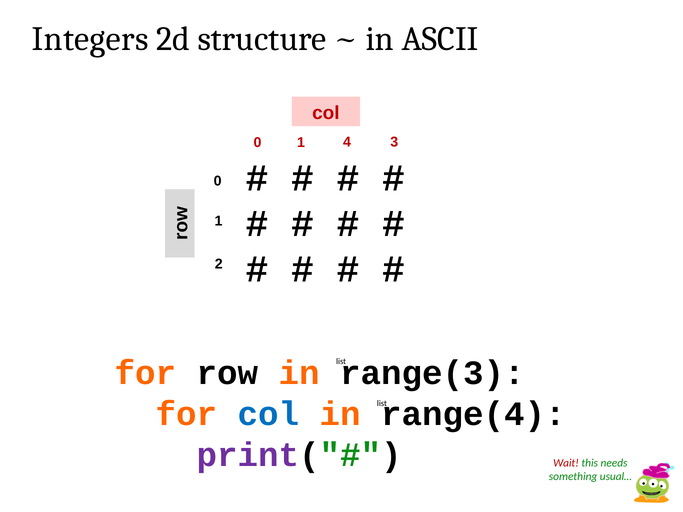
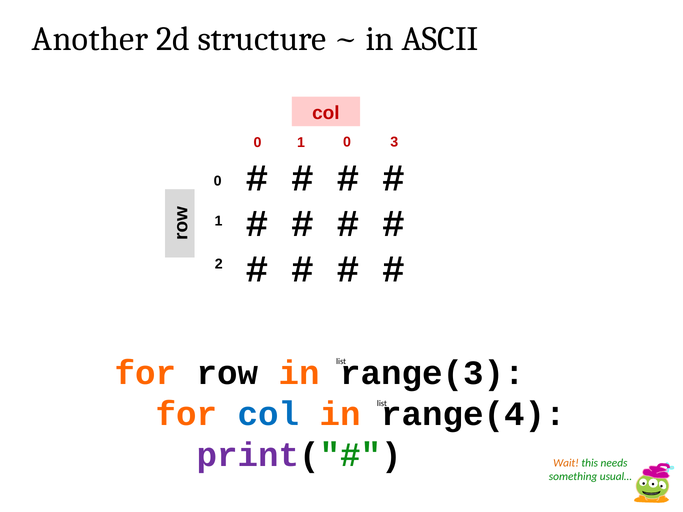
Integers: Integers -> Another
4 at (347, 142): 4 -> 0
Wait colour: red -> orange
